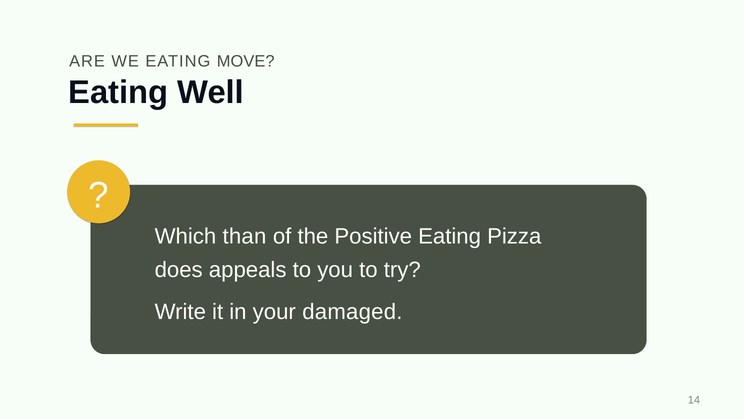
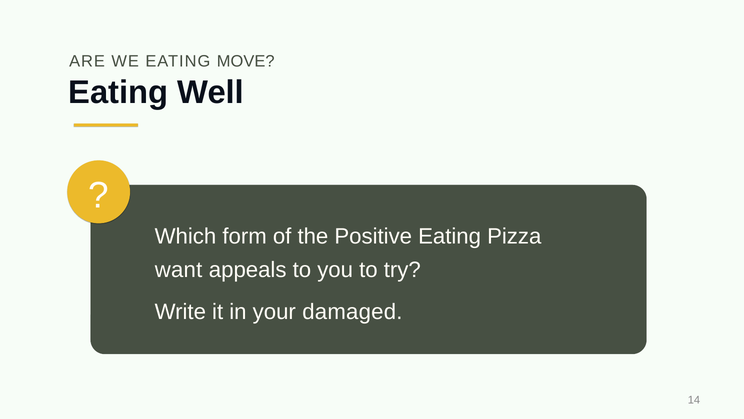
than: than -> form
does: does -> want
